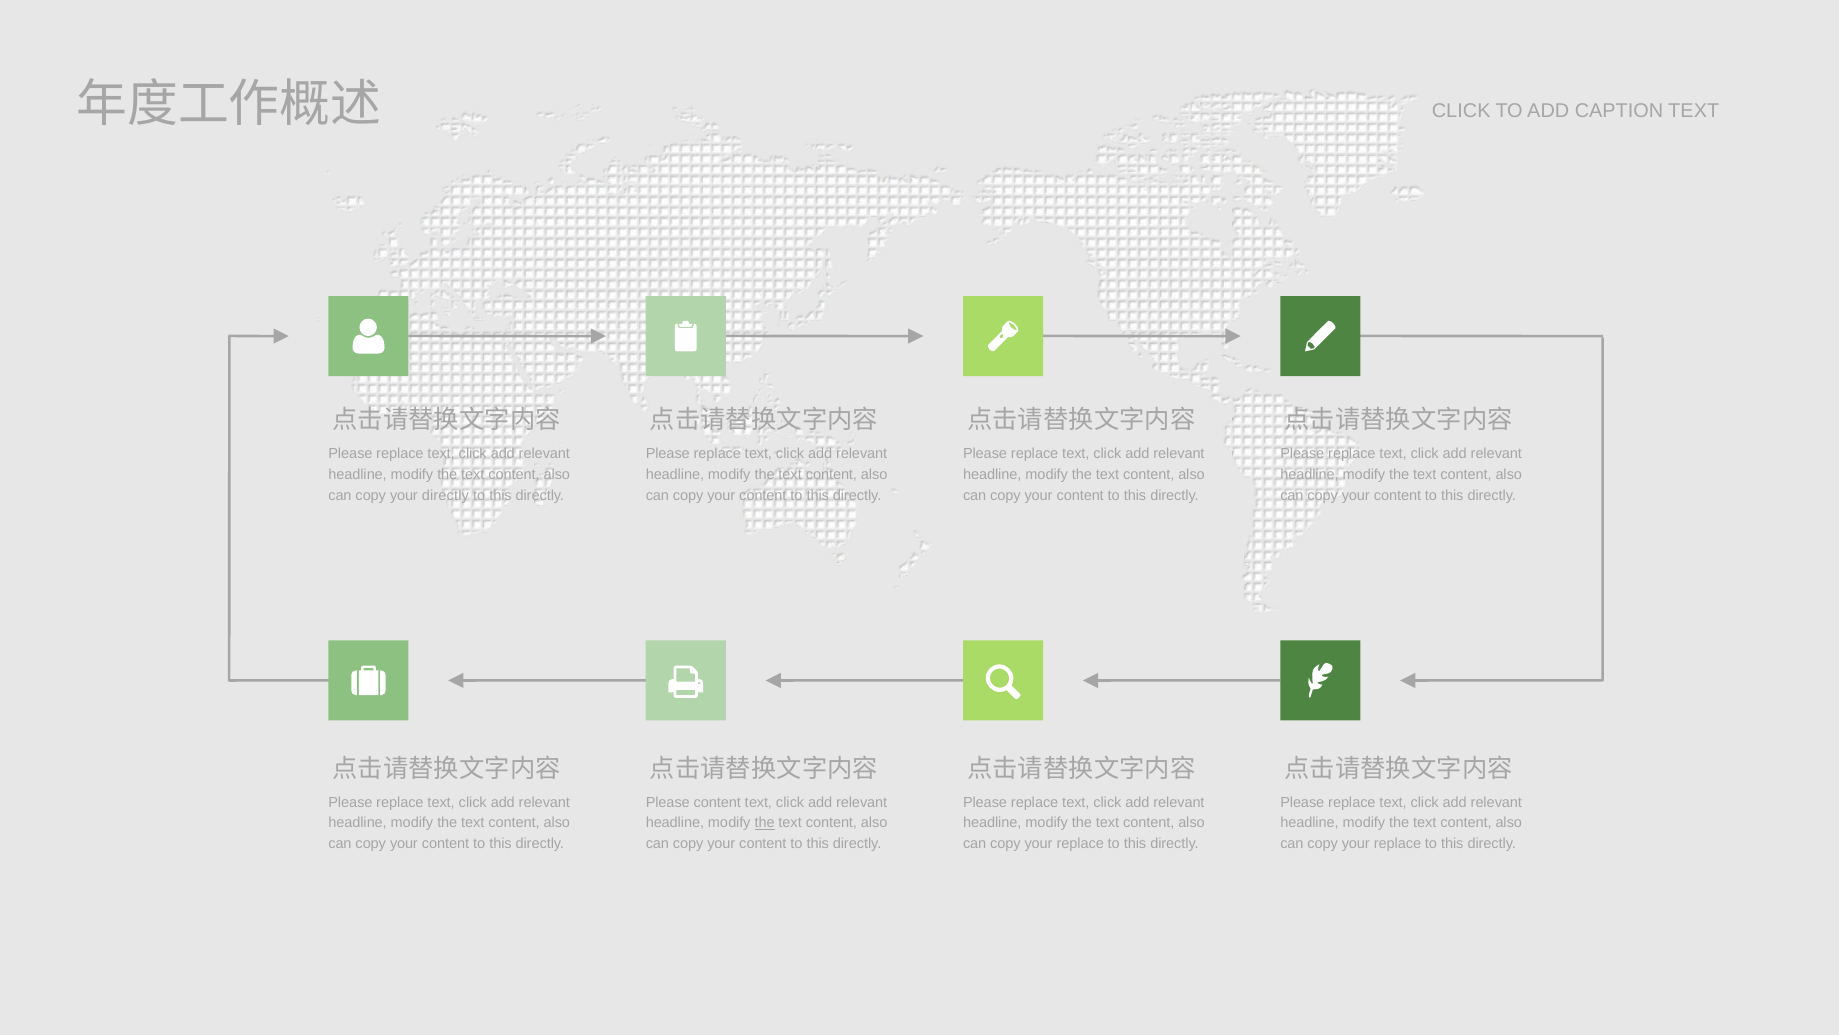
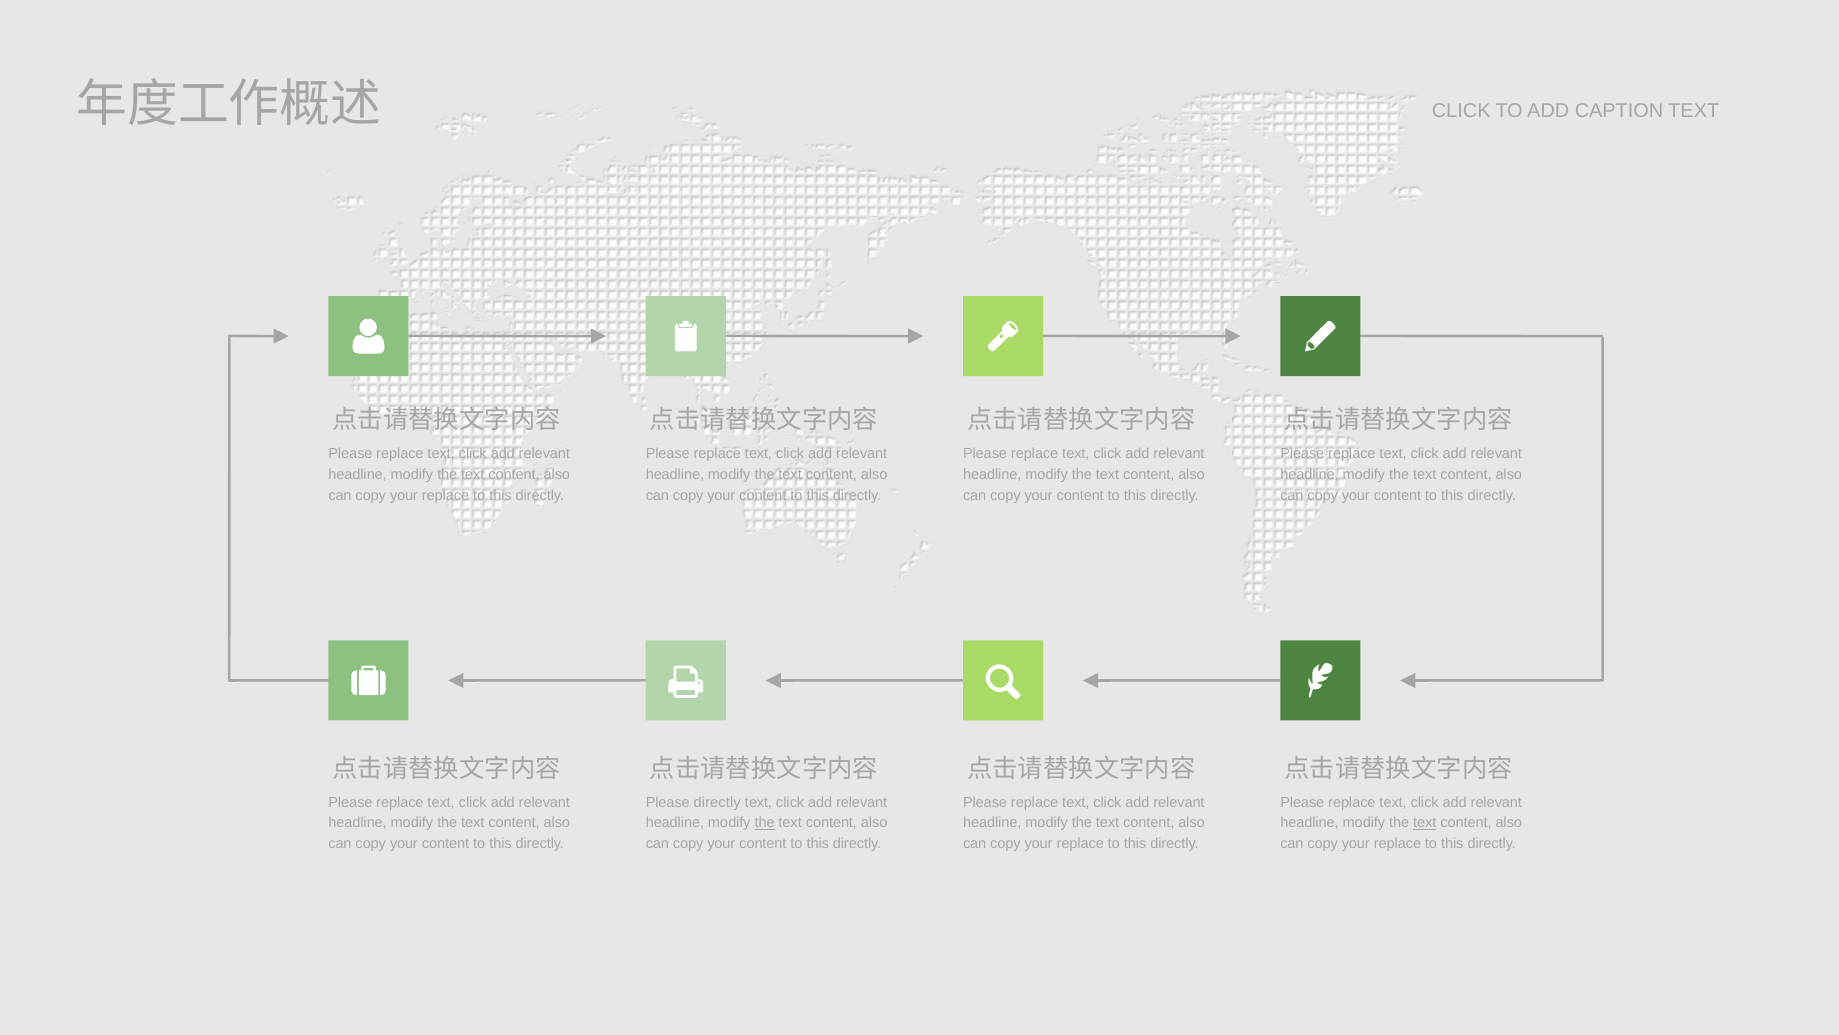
directly at (445, 495): directly -> replace
Please content: content -> directly
text at (1425, 823) underline: none -> present
